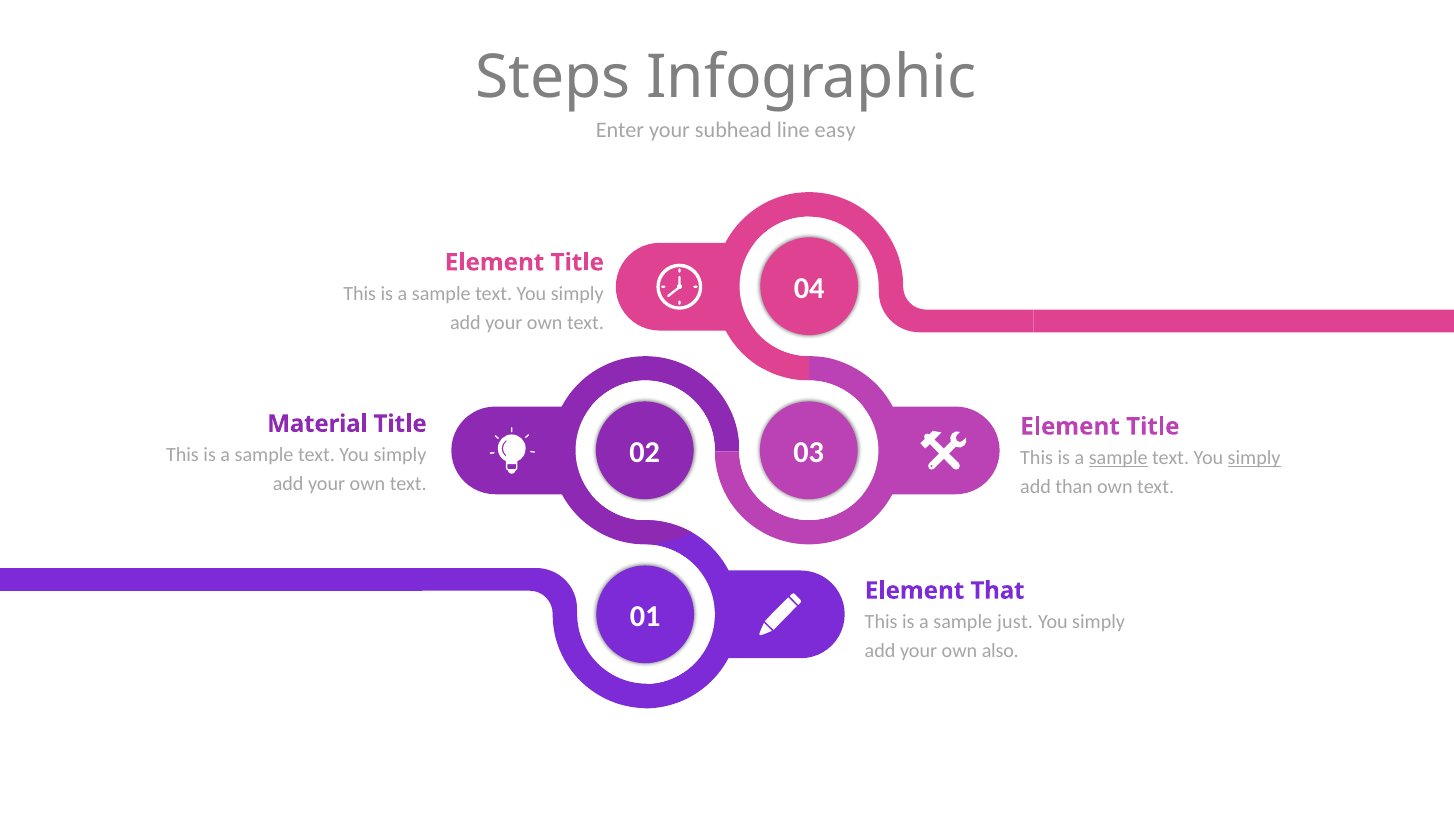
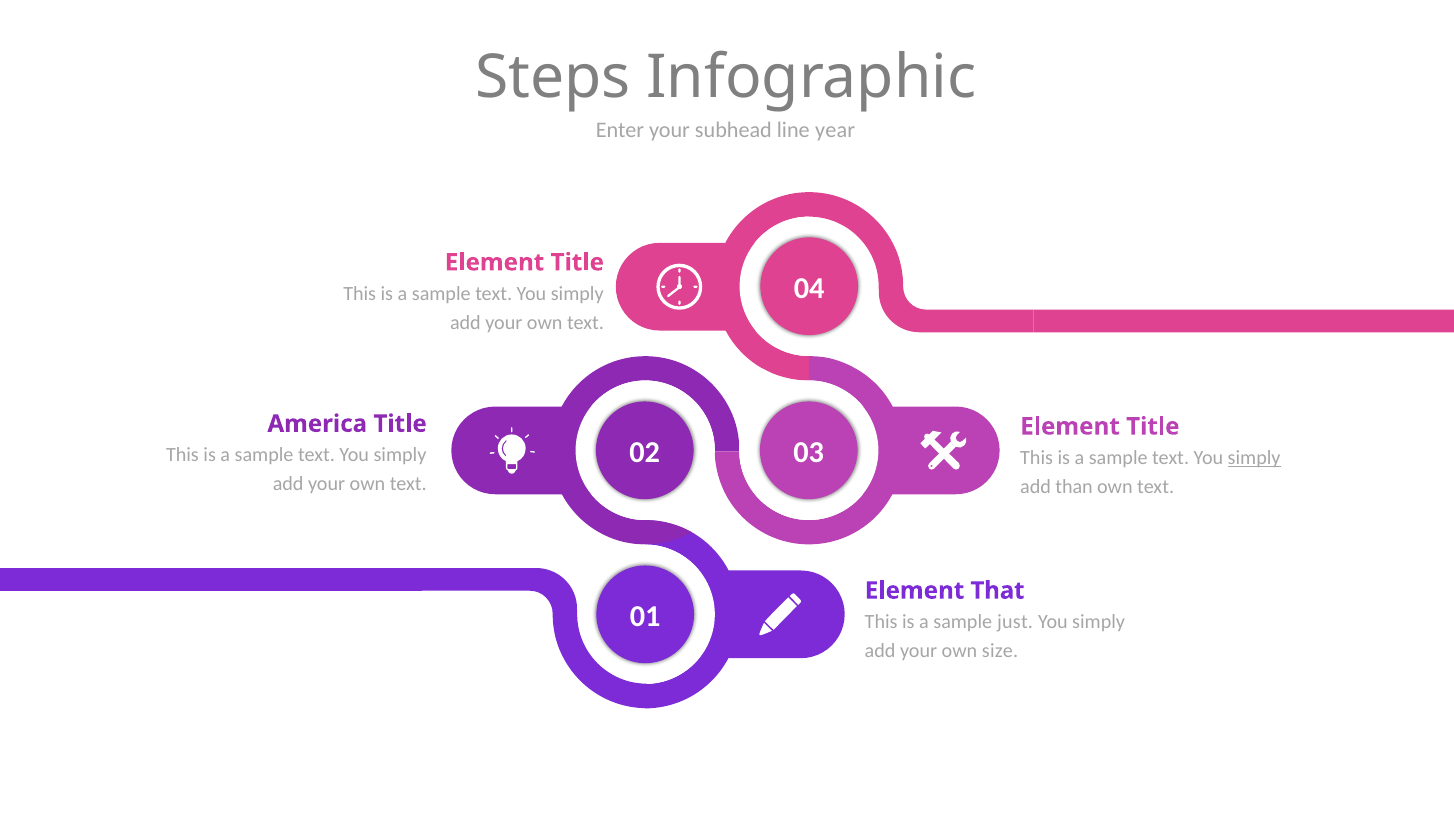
easy: easy -> year
Material: Material -> America
sample at (1118, 458) underline: present -> none
also: also -> size
